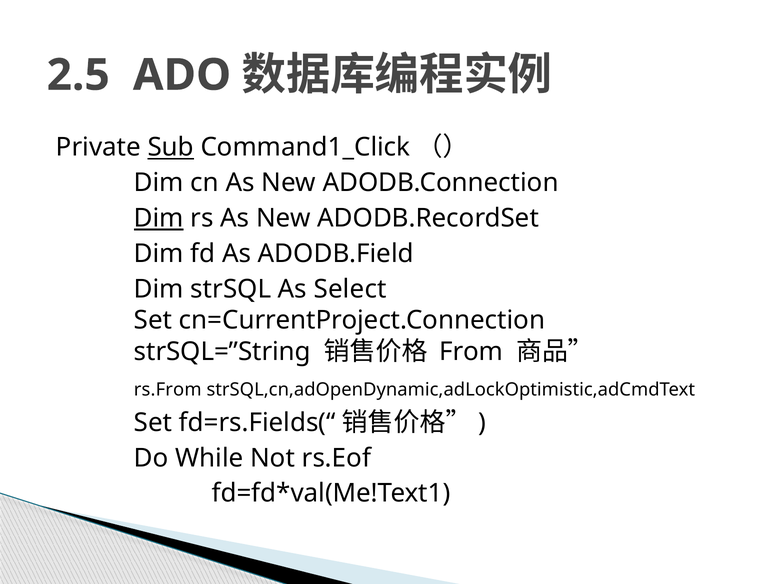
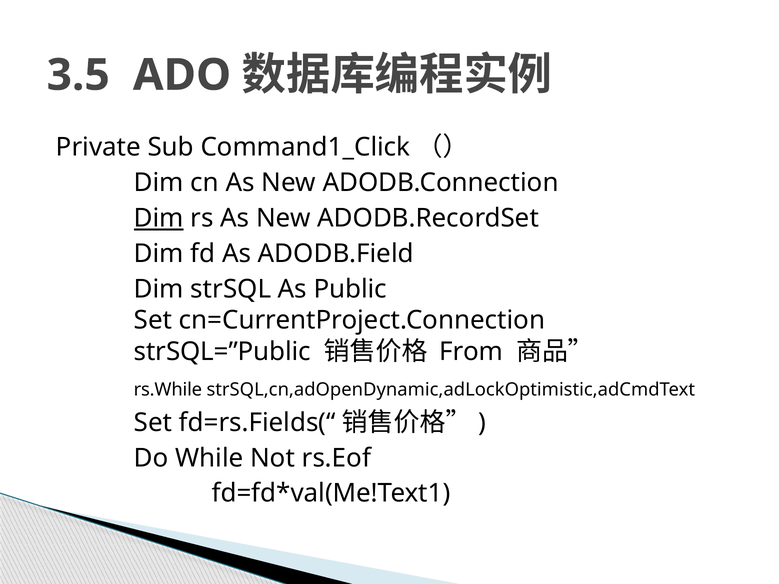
2.5: 2.5 -> 3.5
Sub underline: present -> none
Select: Select -> Public
strSQL=”String: strSQL=”String -> strSQL=”Public
rs.From: rs.From -> rs.While
